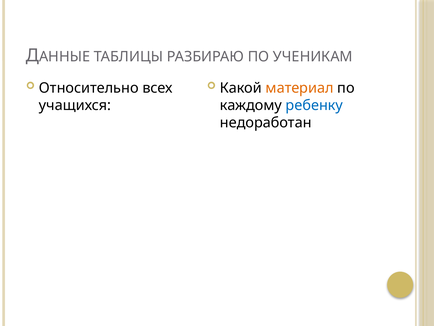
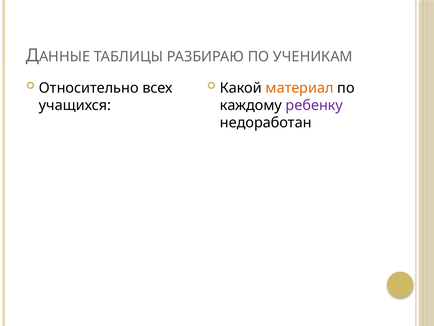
ребенку colour: blue -> purple
